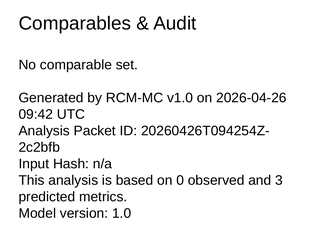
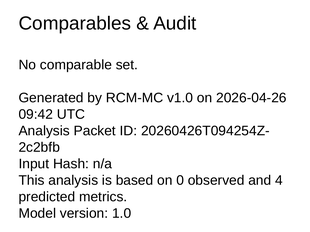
3: 3 -> 4
